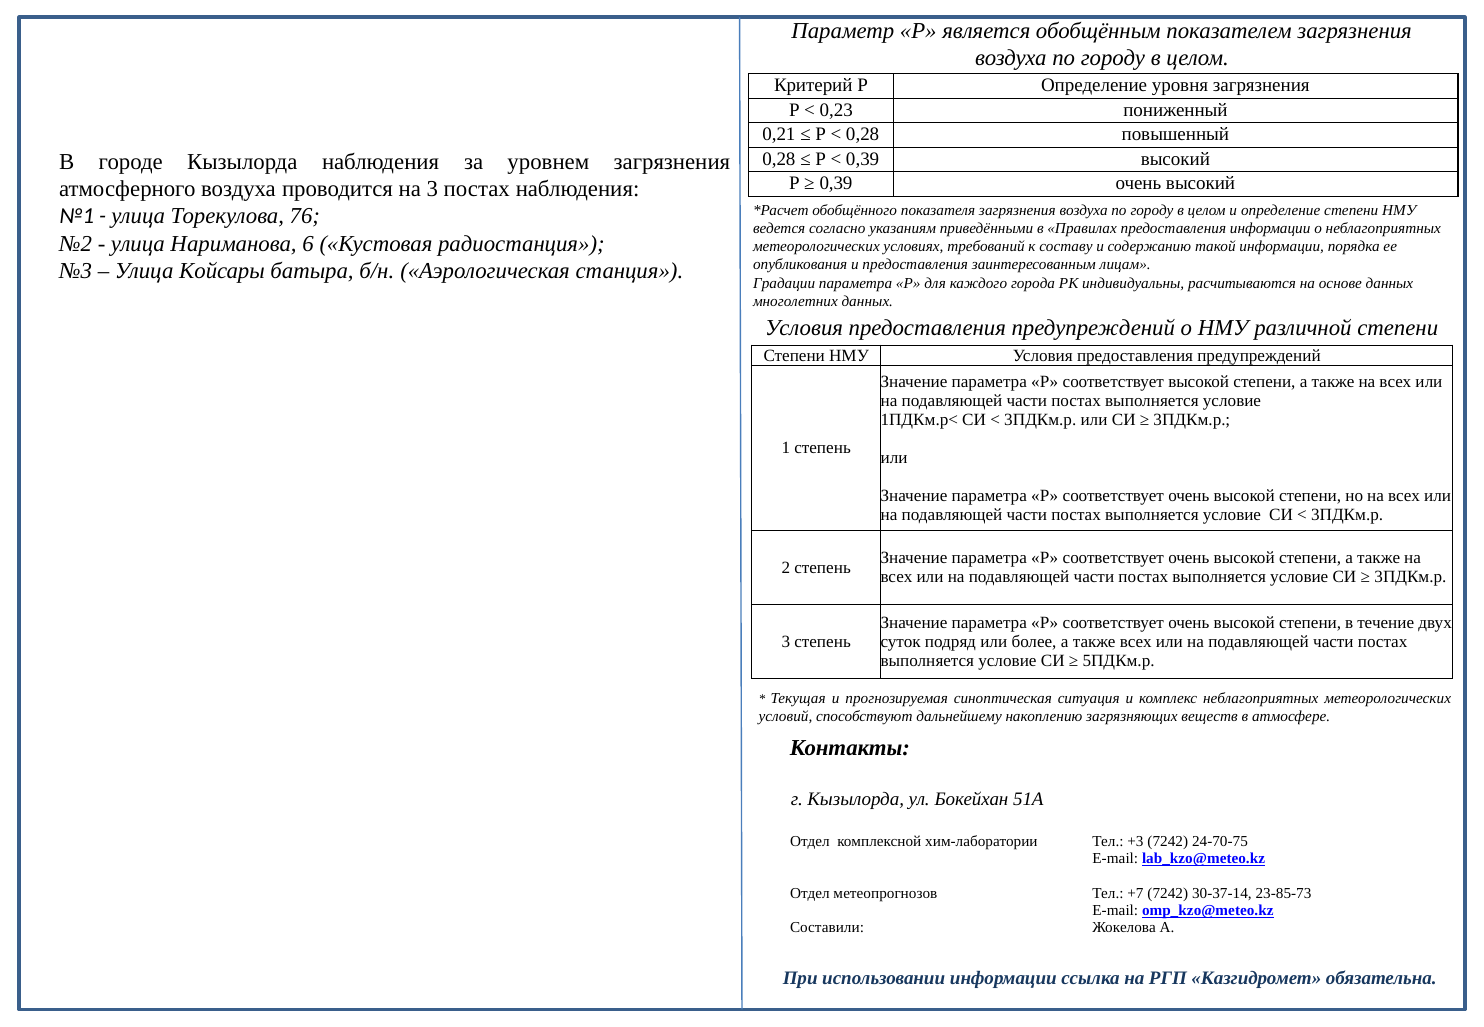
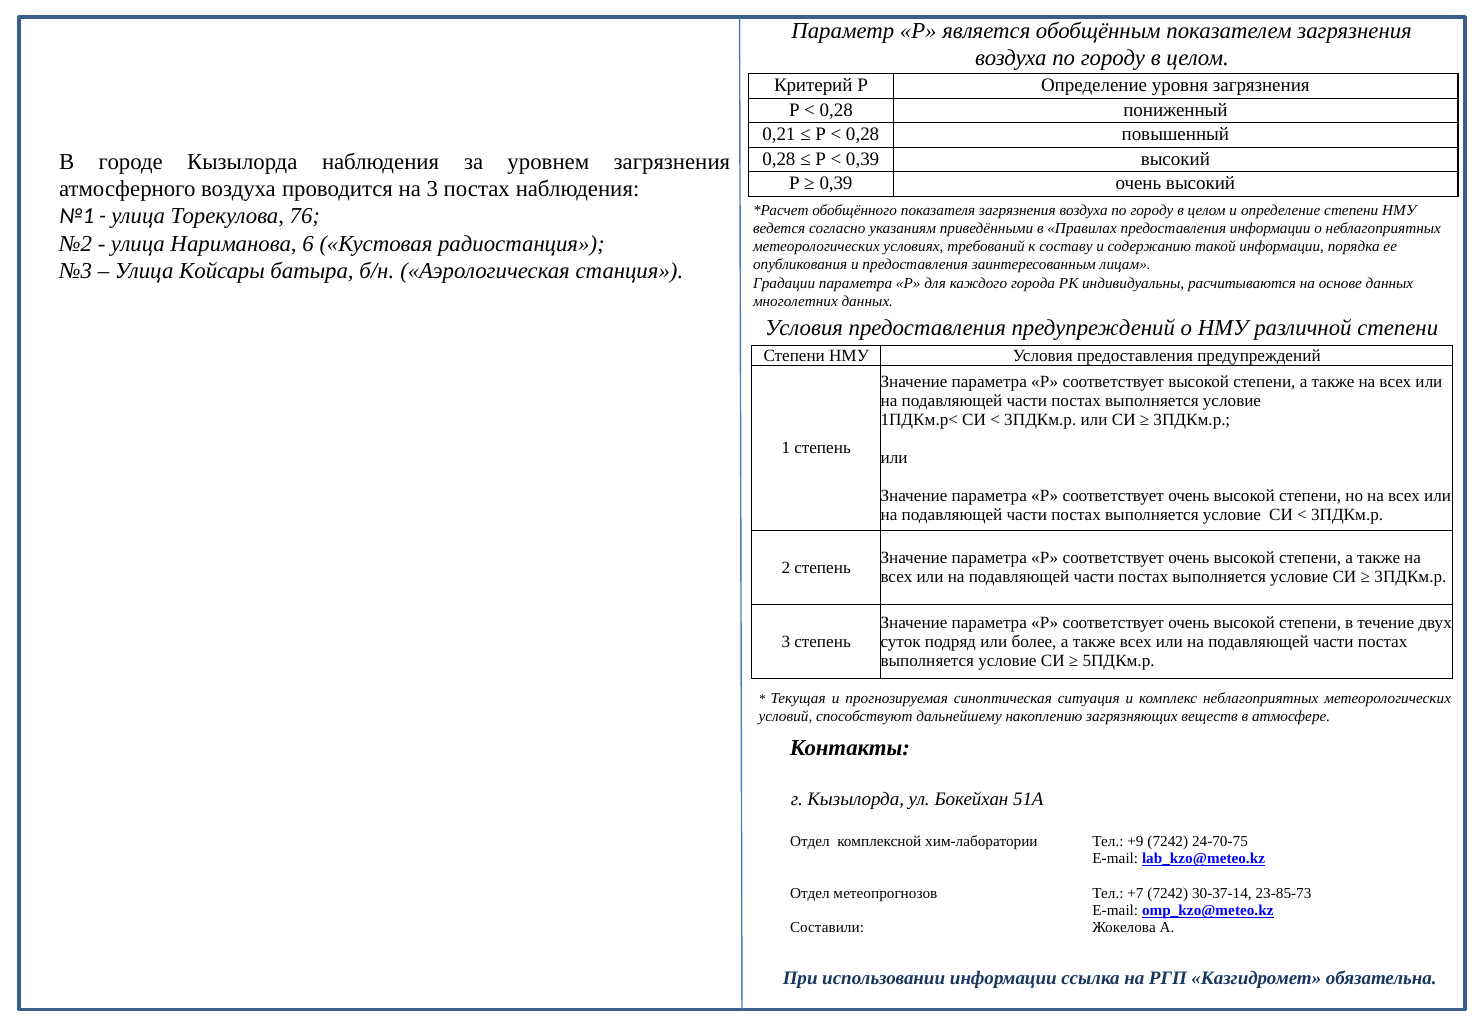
0,23 at (836, 110): 0,23 -> 0,28
+3: +3 -> +9
